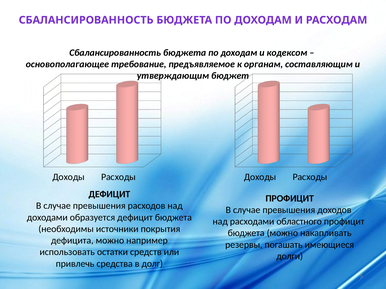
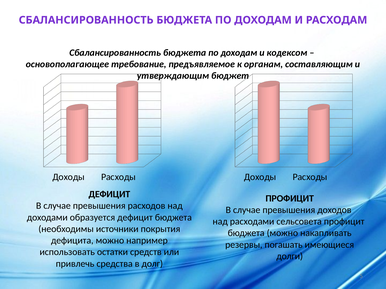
областного: областного -> сельсовета
